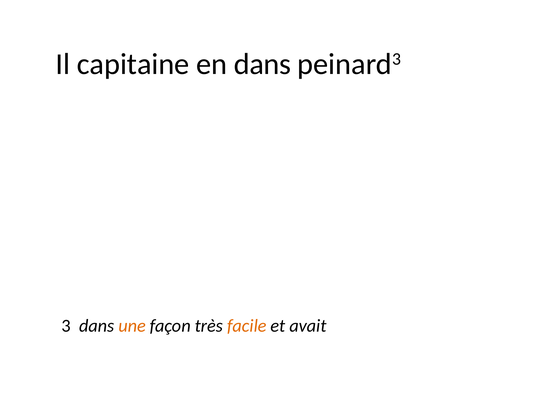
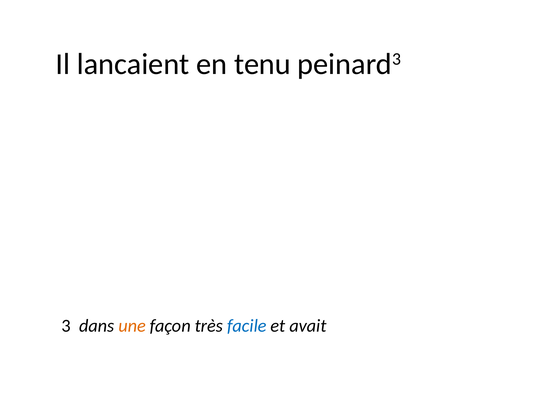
capitaine: capitaine -> lancaient
en dans: dans -> tenu
facile colour: orange -> blue
